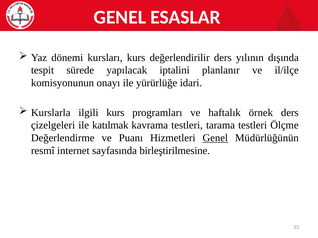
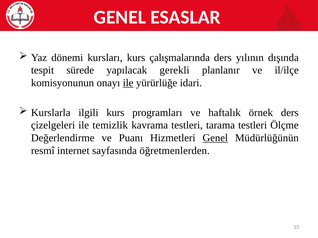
değerlendirilir: değerlendirilir -> çalışmalarında
iptalini: iptalini -> gerekli
ile at (128, 83) underline: none -> present
katılmak: katılmak -> temizlik
birleştirilmesine: birleştirilmesine -> öğretmenlerden
